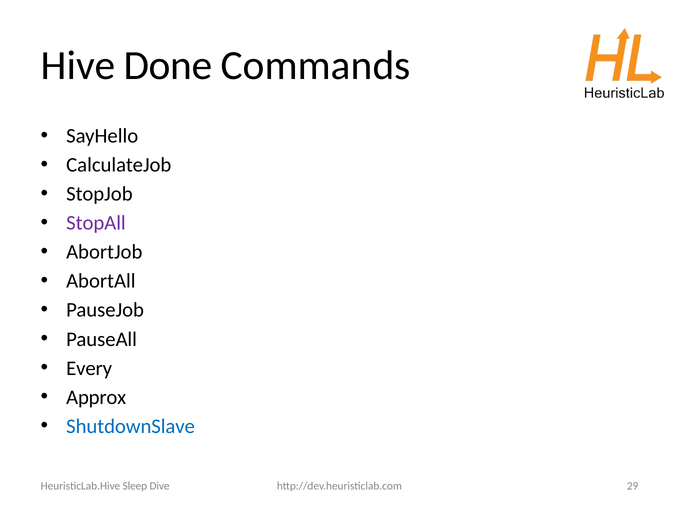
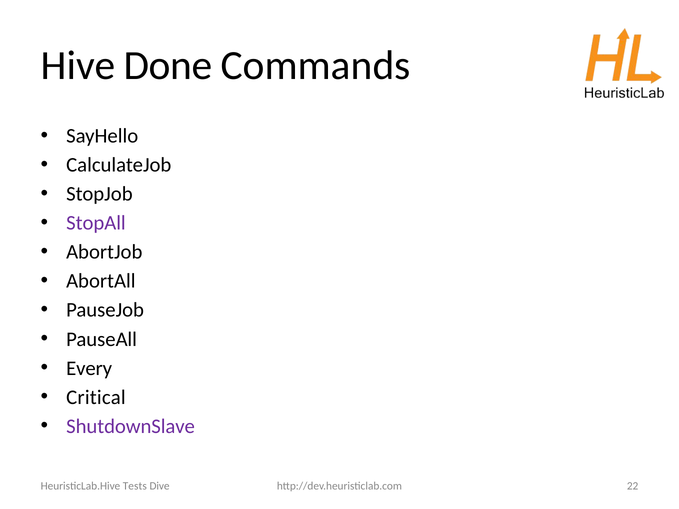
Approx: Approx -> Critical
ShutdownSlave colour: blue -> purple
Sleep: Sleep -> Tests
29: 29 -> 22
